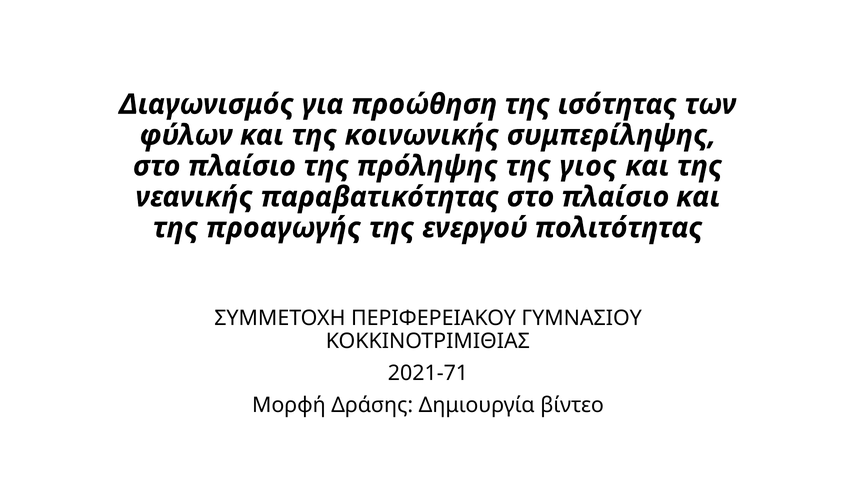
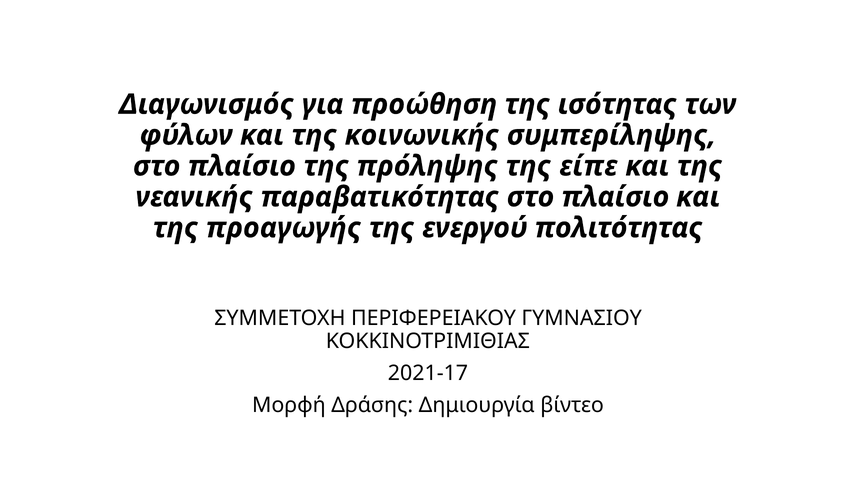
γιος: γιος -> είπε
2021-71: 2021-71 -> 2021-17
